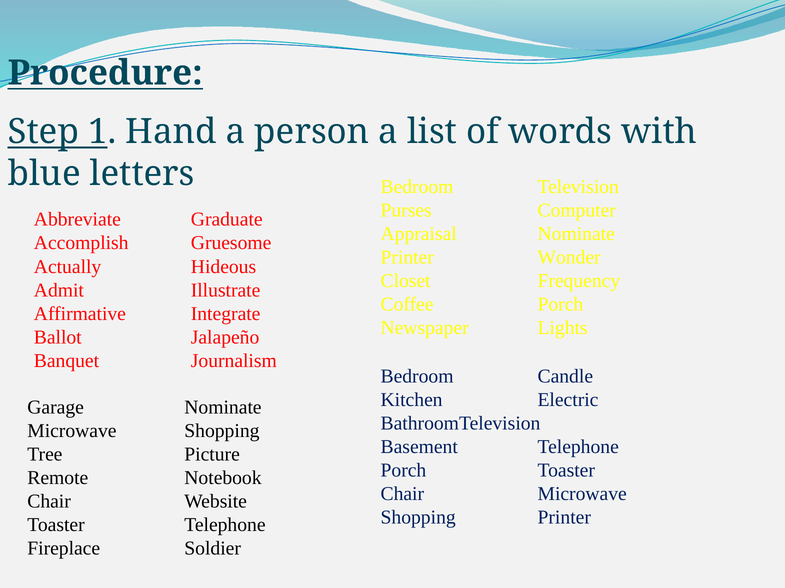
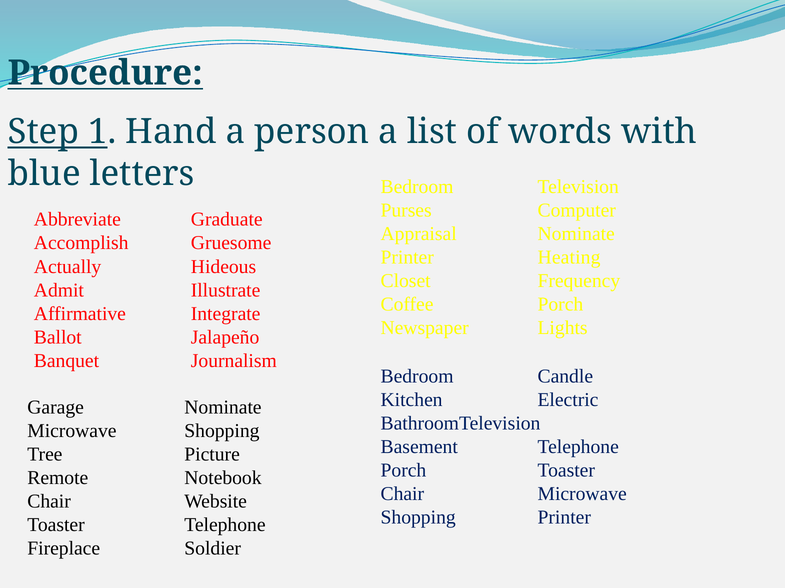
Wonder: Wonder -> Heating
